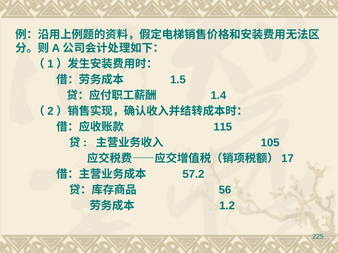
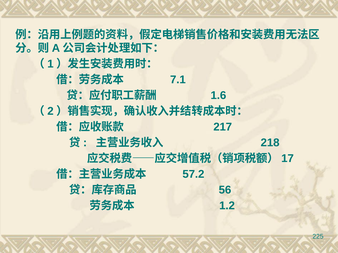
1.5: 1.5 -> 7.1
1.4: 1.4 -> 1.6
115: 115 -> 217
105: 105 -> 218
